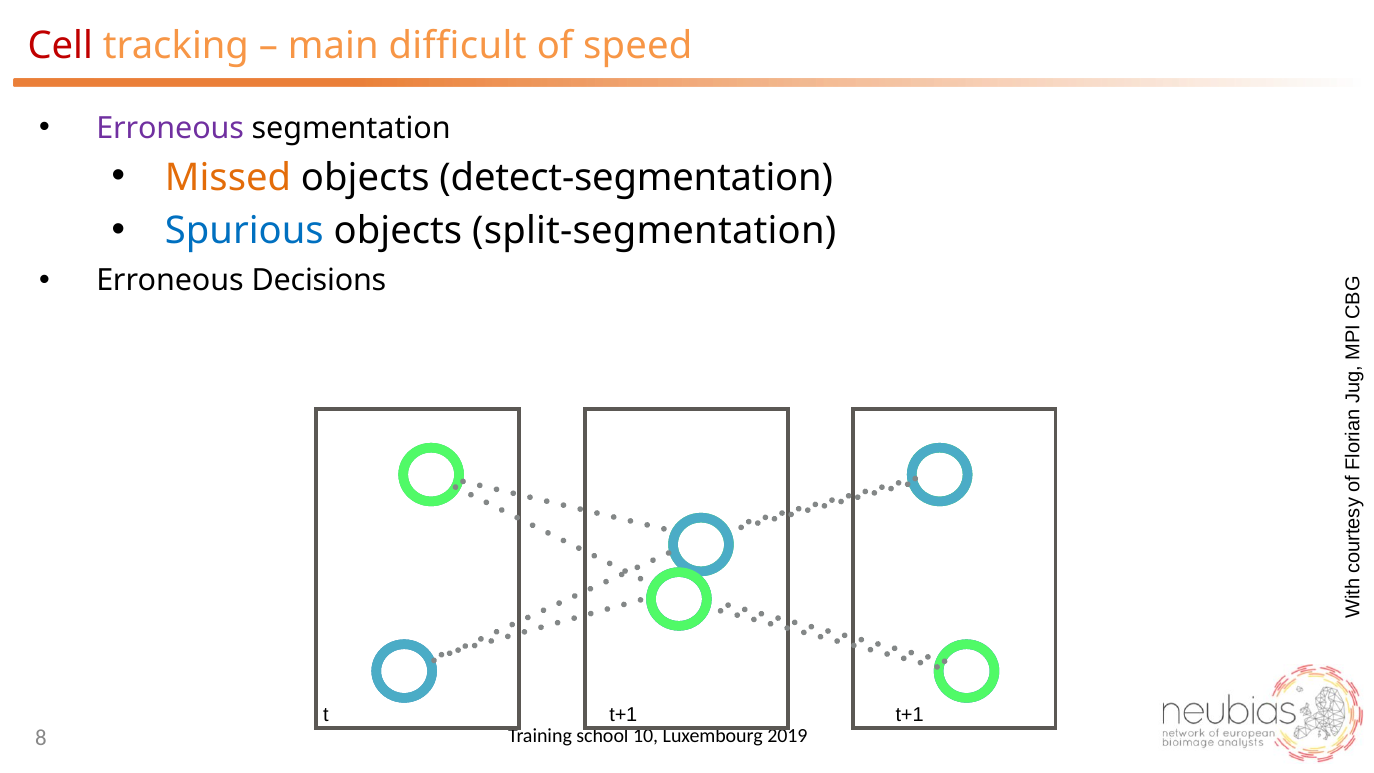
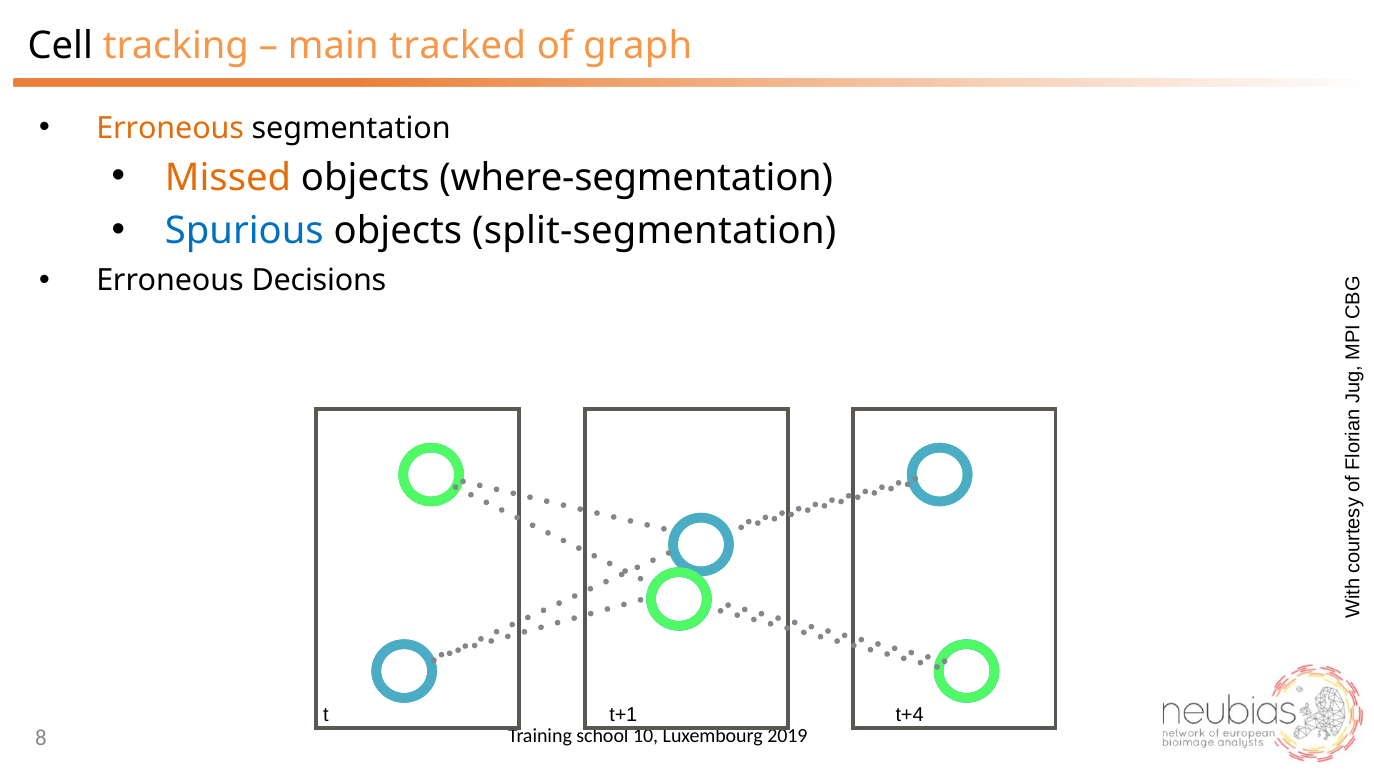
Cell colour: red -> black
difficult: difficult -> tracked
speed: speed -> graph
Erroneous at (170, 128) colour: purple -> orange
detect-segmentation: detect-segmentation -> where-segmentation
t+1 t+1: t+1 -> t+4
